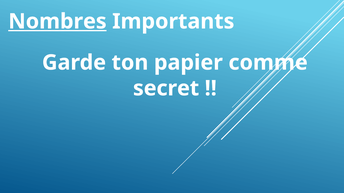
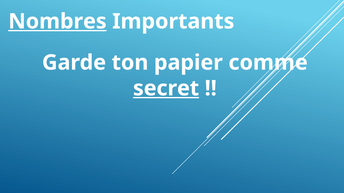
secret underline: none -> present
